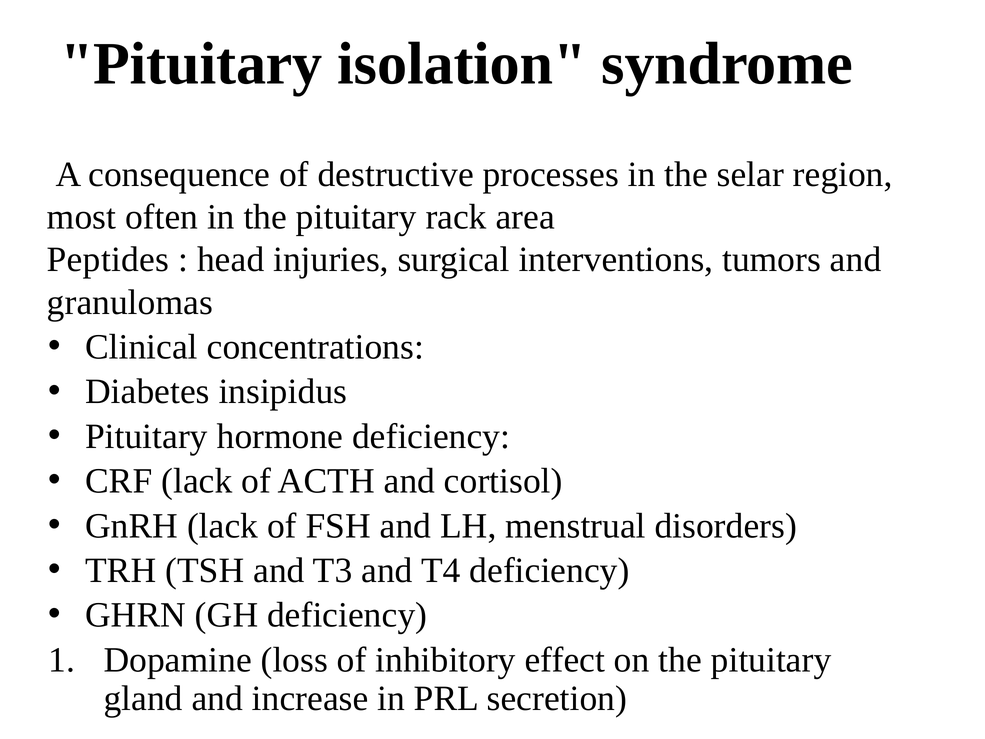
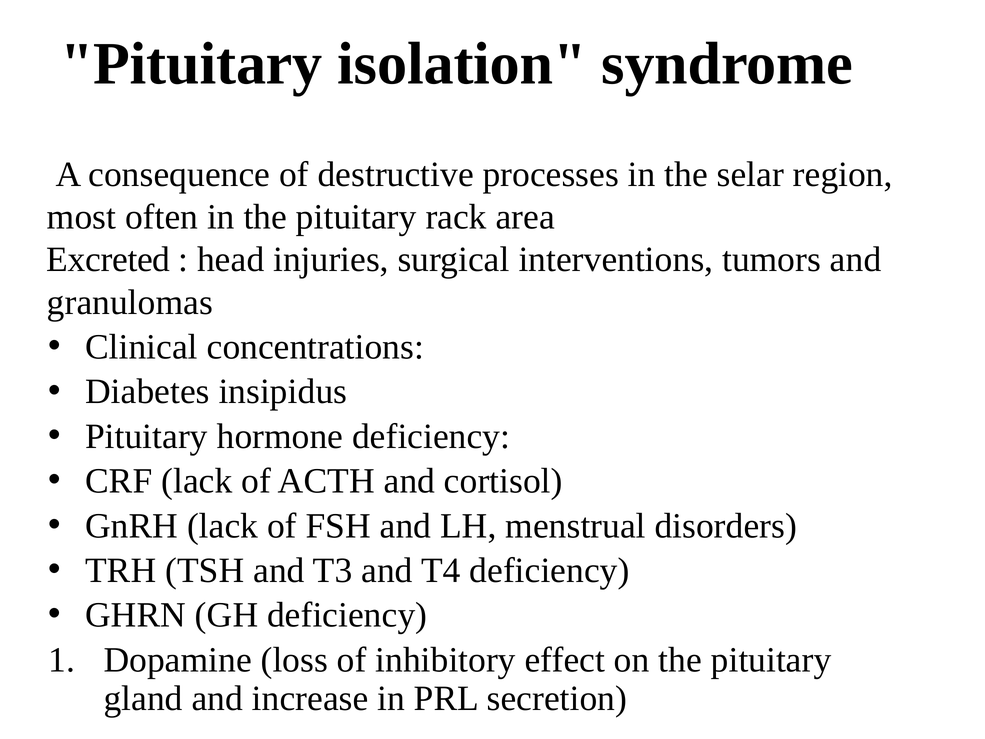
Peptides: Peptides -> Excreted
